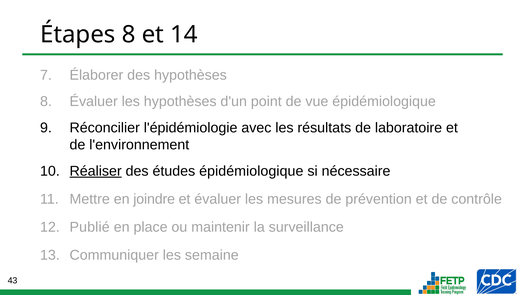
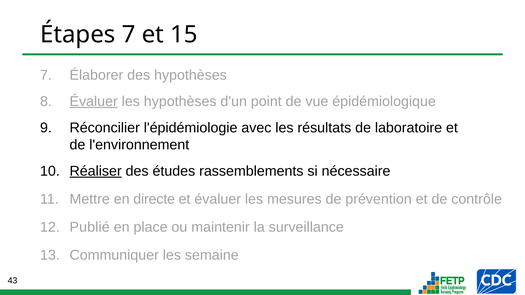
Étapes 8: 8 -> 7
14: 14 -> 15
Évaluer at (94, 102) underline: none -> present
études épidémiologique: épidémiologique -> rassemblements
joindre: joindre -> directe
